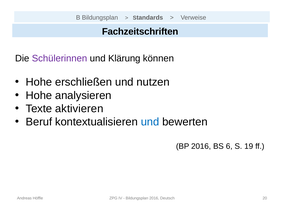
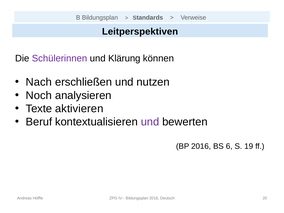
Fachzeitschriften: Fachzeitschriften -> Leitperspektiven
Hohe at (39, 82): Hohe -> Nach
Hohe at (39, 95): Hohe -> Noch
und at (150, 122) colour: blue -> purple
